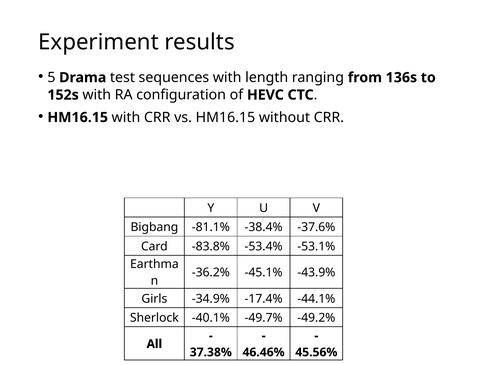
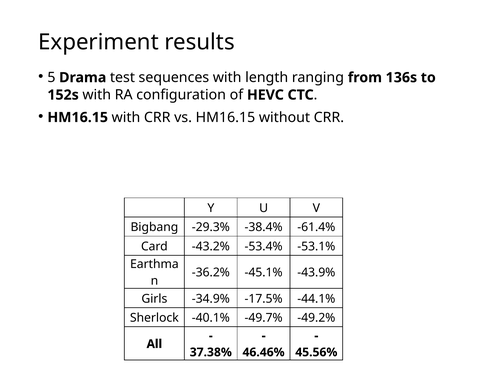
-81.1%: -81.1% -> -29.3%
-37.6%: -37.6% -> -61.4%
-83.8%: -83.8% -> -43.2%
-17.4%: -17.4% -> -17.5%
